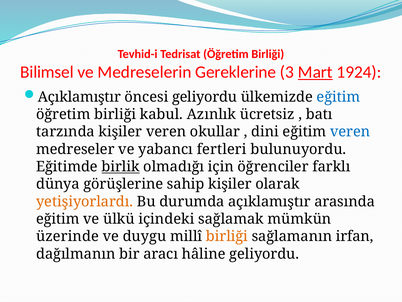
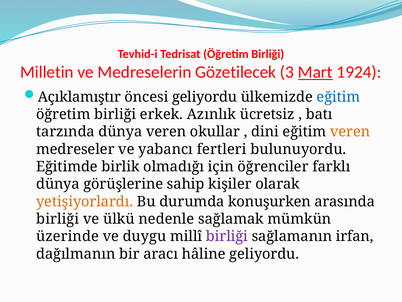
Bilimsel: Bilimsel -> Milletin
Gereklerine: Gereklerine -> Gözetilecek
kabul: kabul -> erkek
tarzında kişiler: kişiler -> dünya
veren at (350, 132) colour: blue -> orange
birlik underline: present -> none
durumda açıklamıştır: açıklamıştır -> konuşurken
eğitim at (58, 219): eğitim -> birliği
içindeki: içindeki -> nedenle
birliği at (227, 236) colour: orange -> purple
